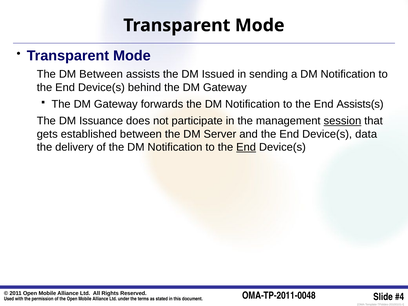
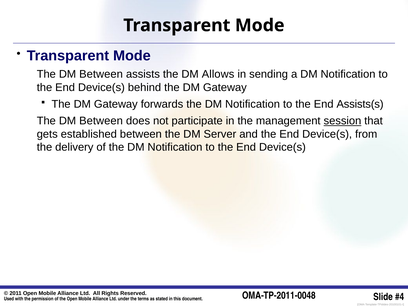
Issued: Issued -> Allows
Issuance at (101, 121): Issuance -> Between
data: data -> from
End at (246, 147) underline: present -> none
